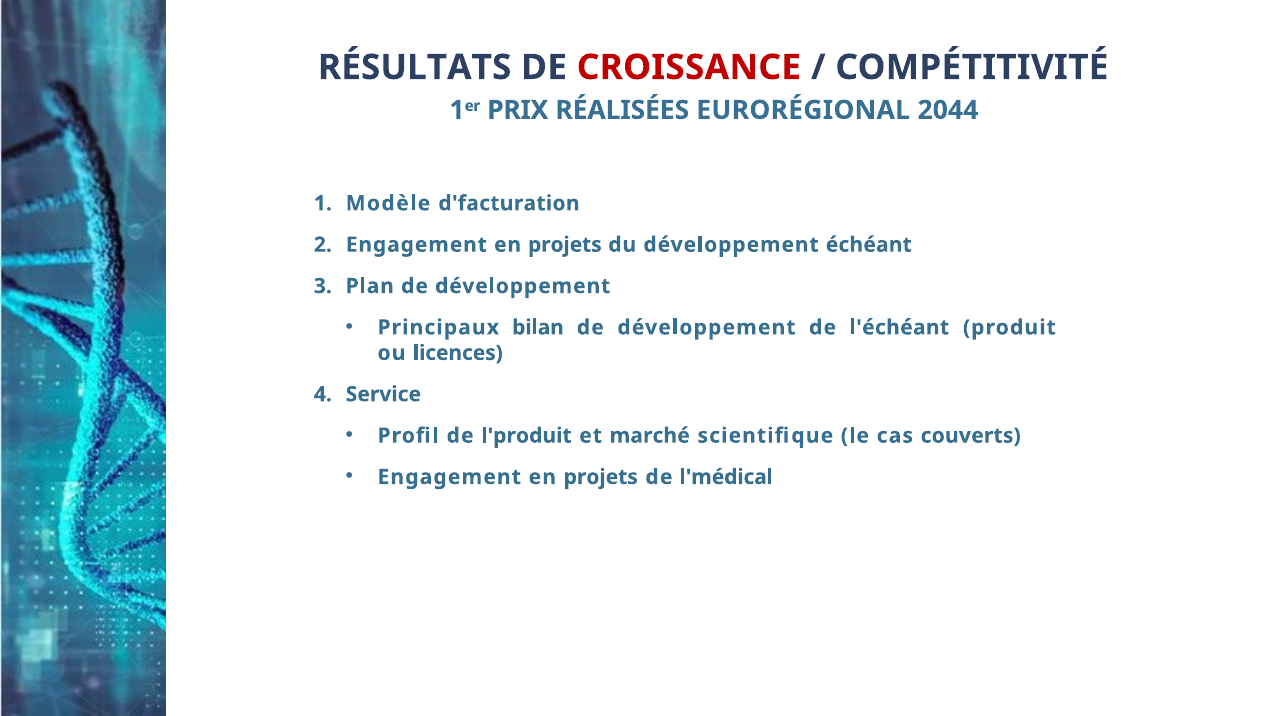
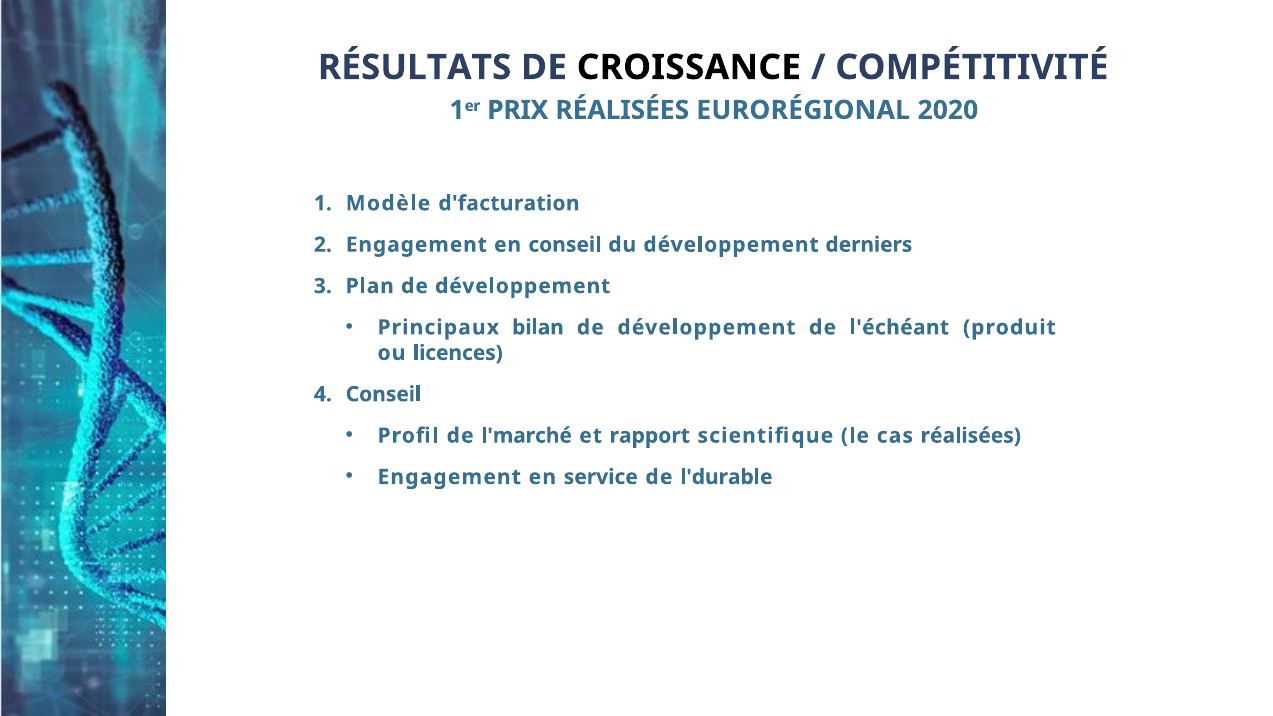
CROISSANCE colour: red -> black
2044: 2044 -> 2020
projets at (565, 245): projets -> conseil
échéant: échéant -> derniers
Service at (383, 394): Service -> Conseil
l'produit: l'produit -> l'marché
marché: marché -> rapport
cas couverts: couverts -> réalisées
projets at (601, 477): projets -> service
l'médical: l'médical -> l'durable
